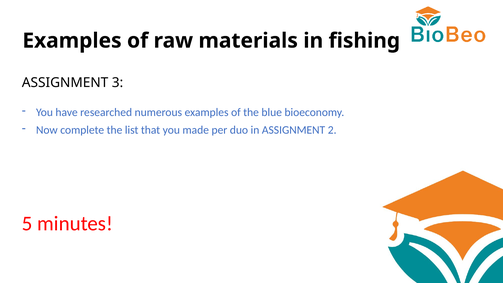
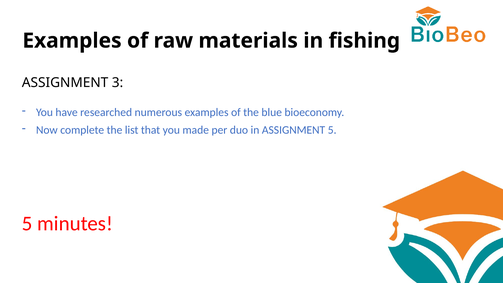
ASSIGNMENT 2: 2 -> 5
